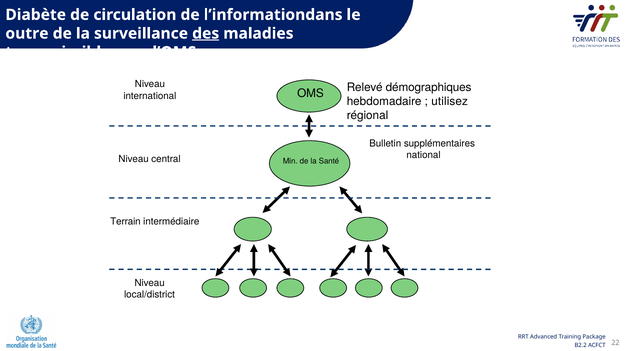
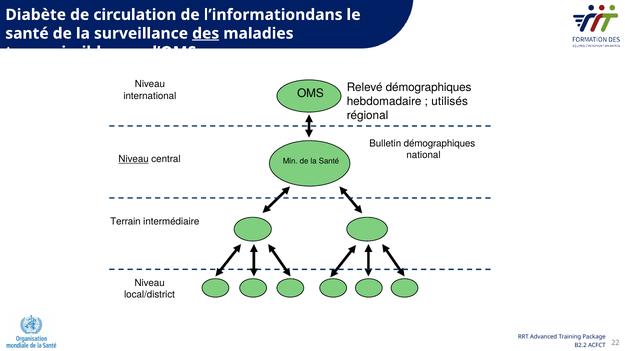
outre at (27, 34): outre -> santé
utilisez: utilisez -> utilisés
Bulletin supplémentaires: supplémentaires -> démographiques
Niveau at (134, 160) underline: none -> present
